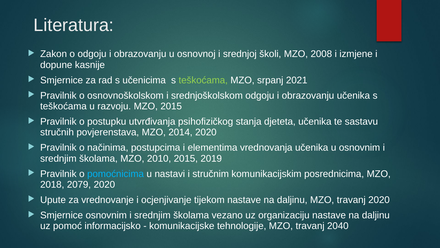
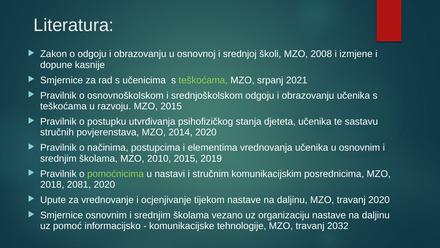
pomoćnicima colour: light blue -> light green
2079: 2079 -> 2081
2040: 2040 -> 2032
